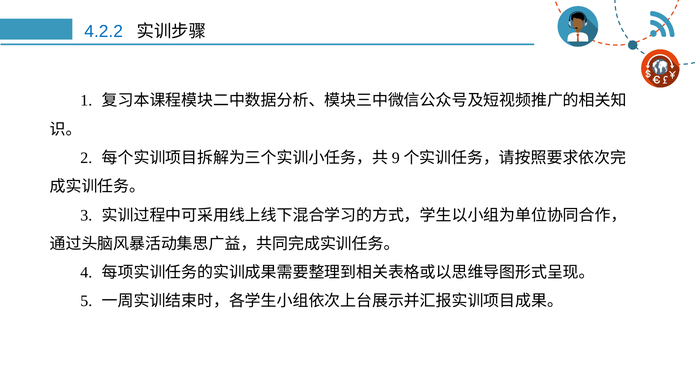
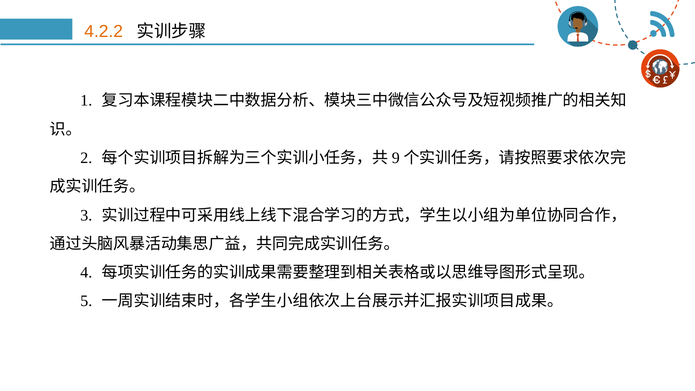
4.2.2 colour: blue -> orange
